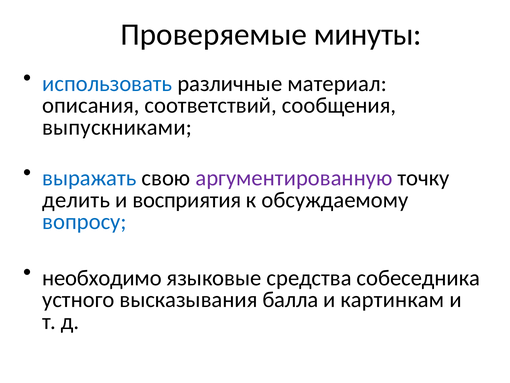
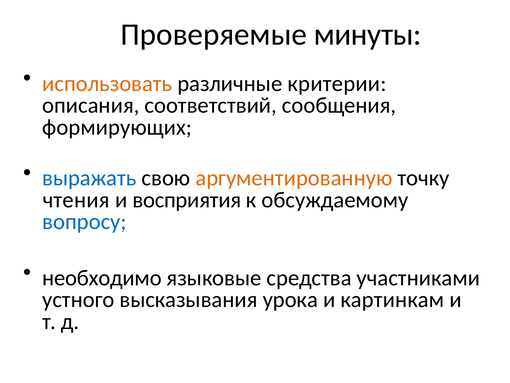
использовать colour: blue -> orange
материал: материал -> критерии
выпускниками: выпускниками -> формирующих
аргументированную colour: purple -> orange
делить: делить -> чтения
собеседника: собеседника -> участниками
балла: балла -> урока
